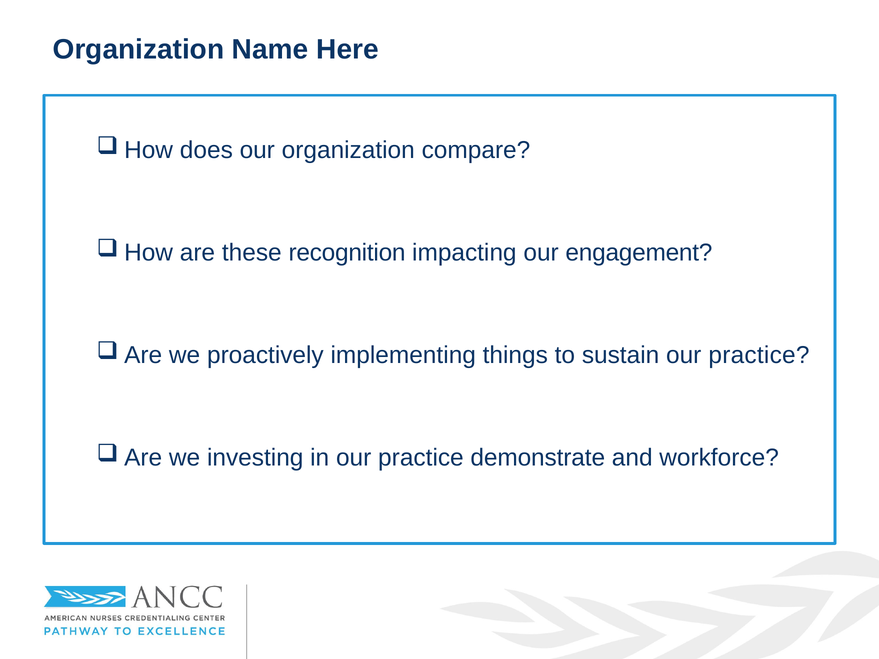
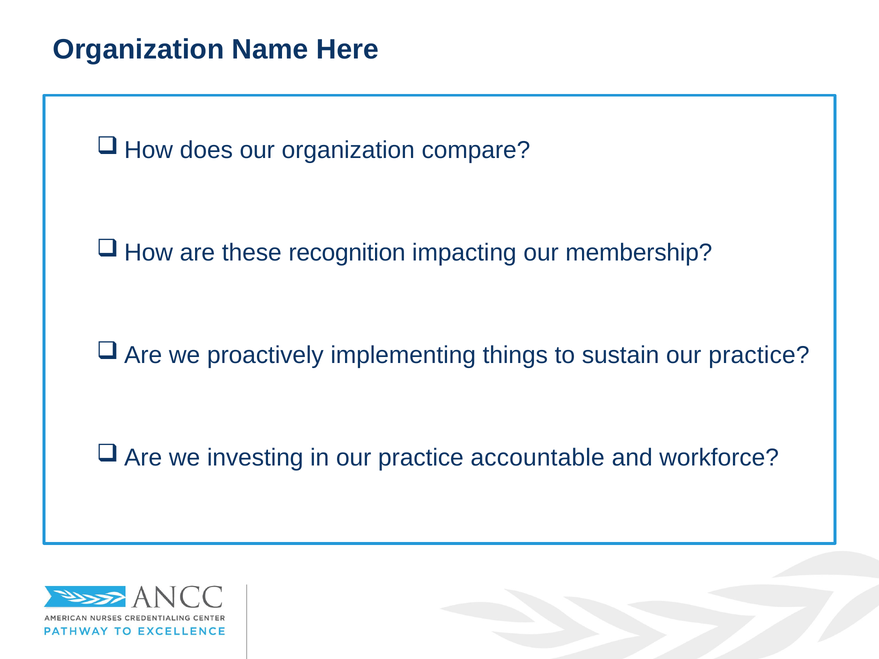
engagement: engagement -> membership
demonstrate: demonstrate -> accountable
